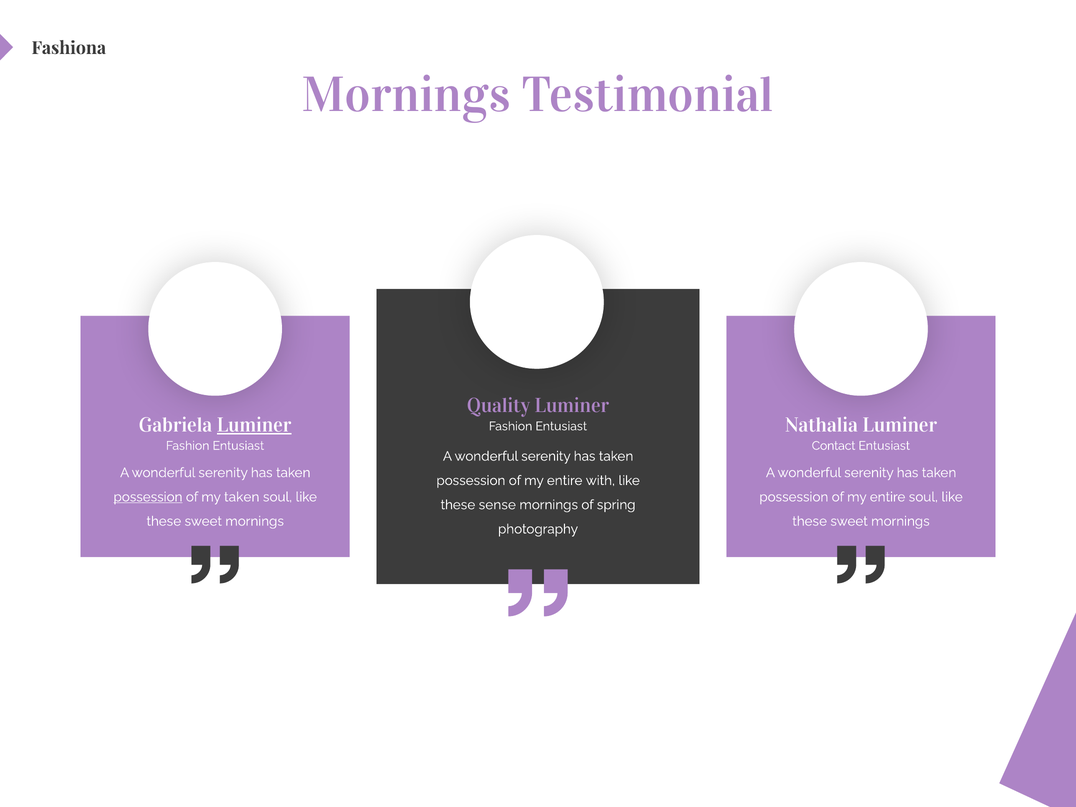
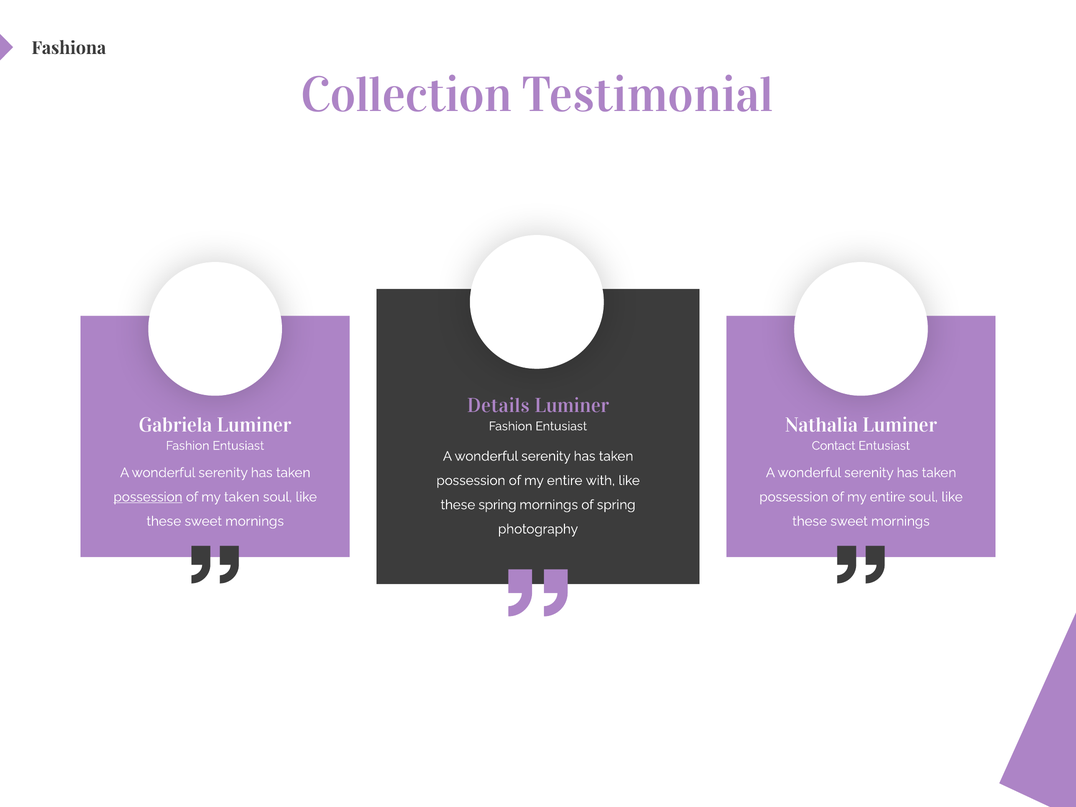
Mornings at (406, 95): Mornings -> Collection
Quality: Quality -> Details
Luminer at (254, 425) underline: present -> none
these sense: sense -> spring
